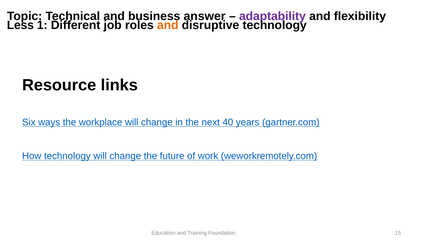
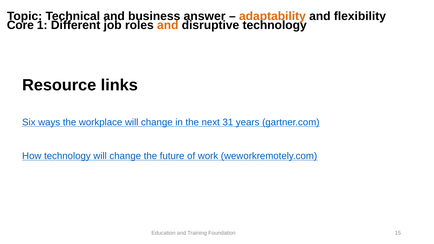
adaptability colour: purple -> orange
Less: Less -> Core
40: 40 -> 31
